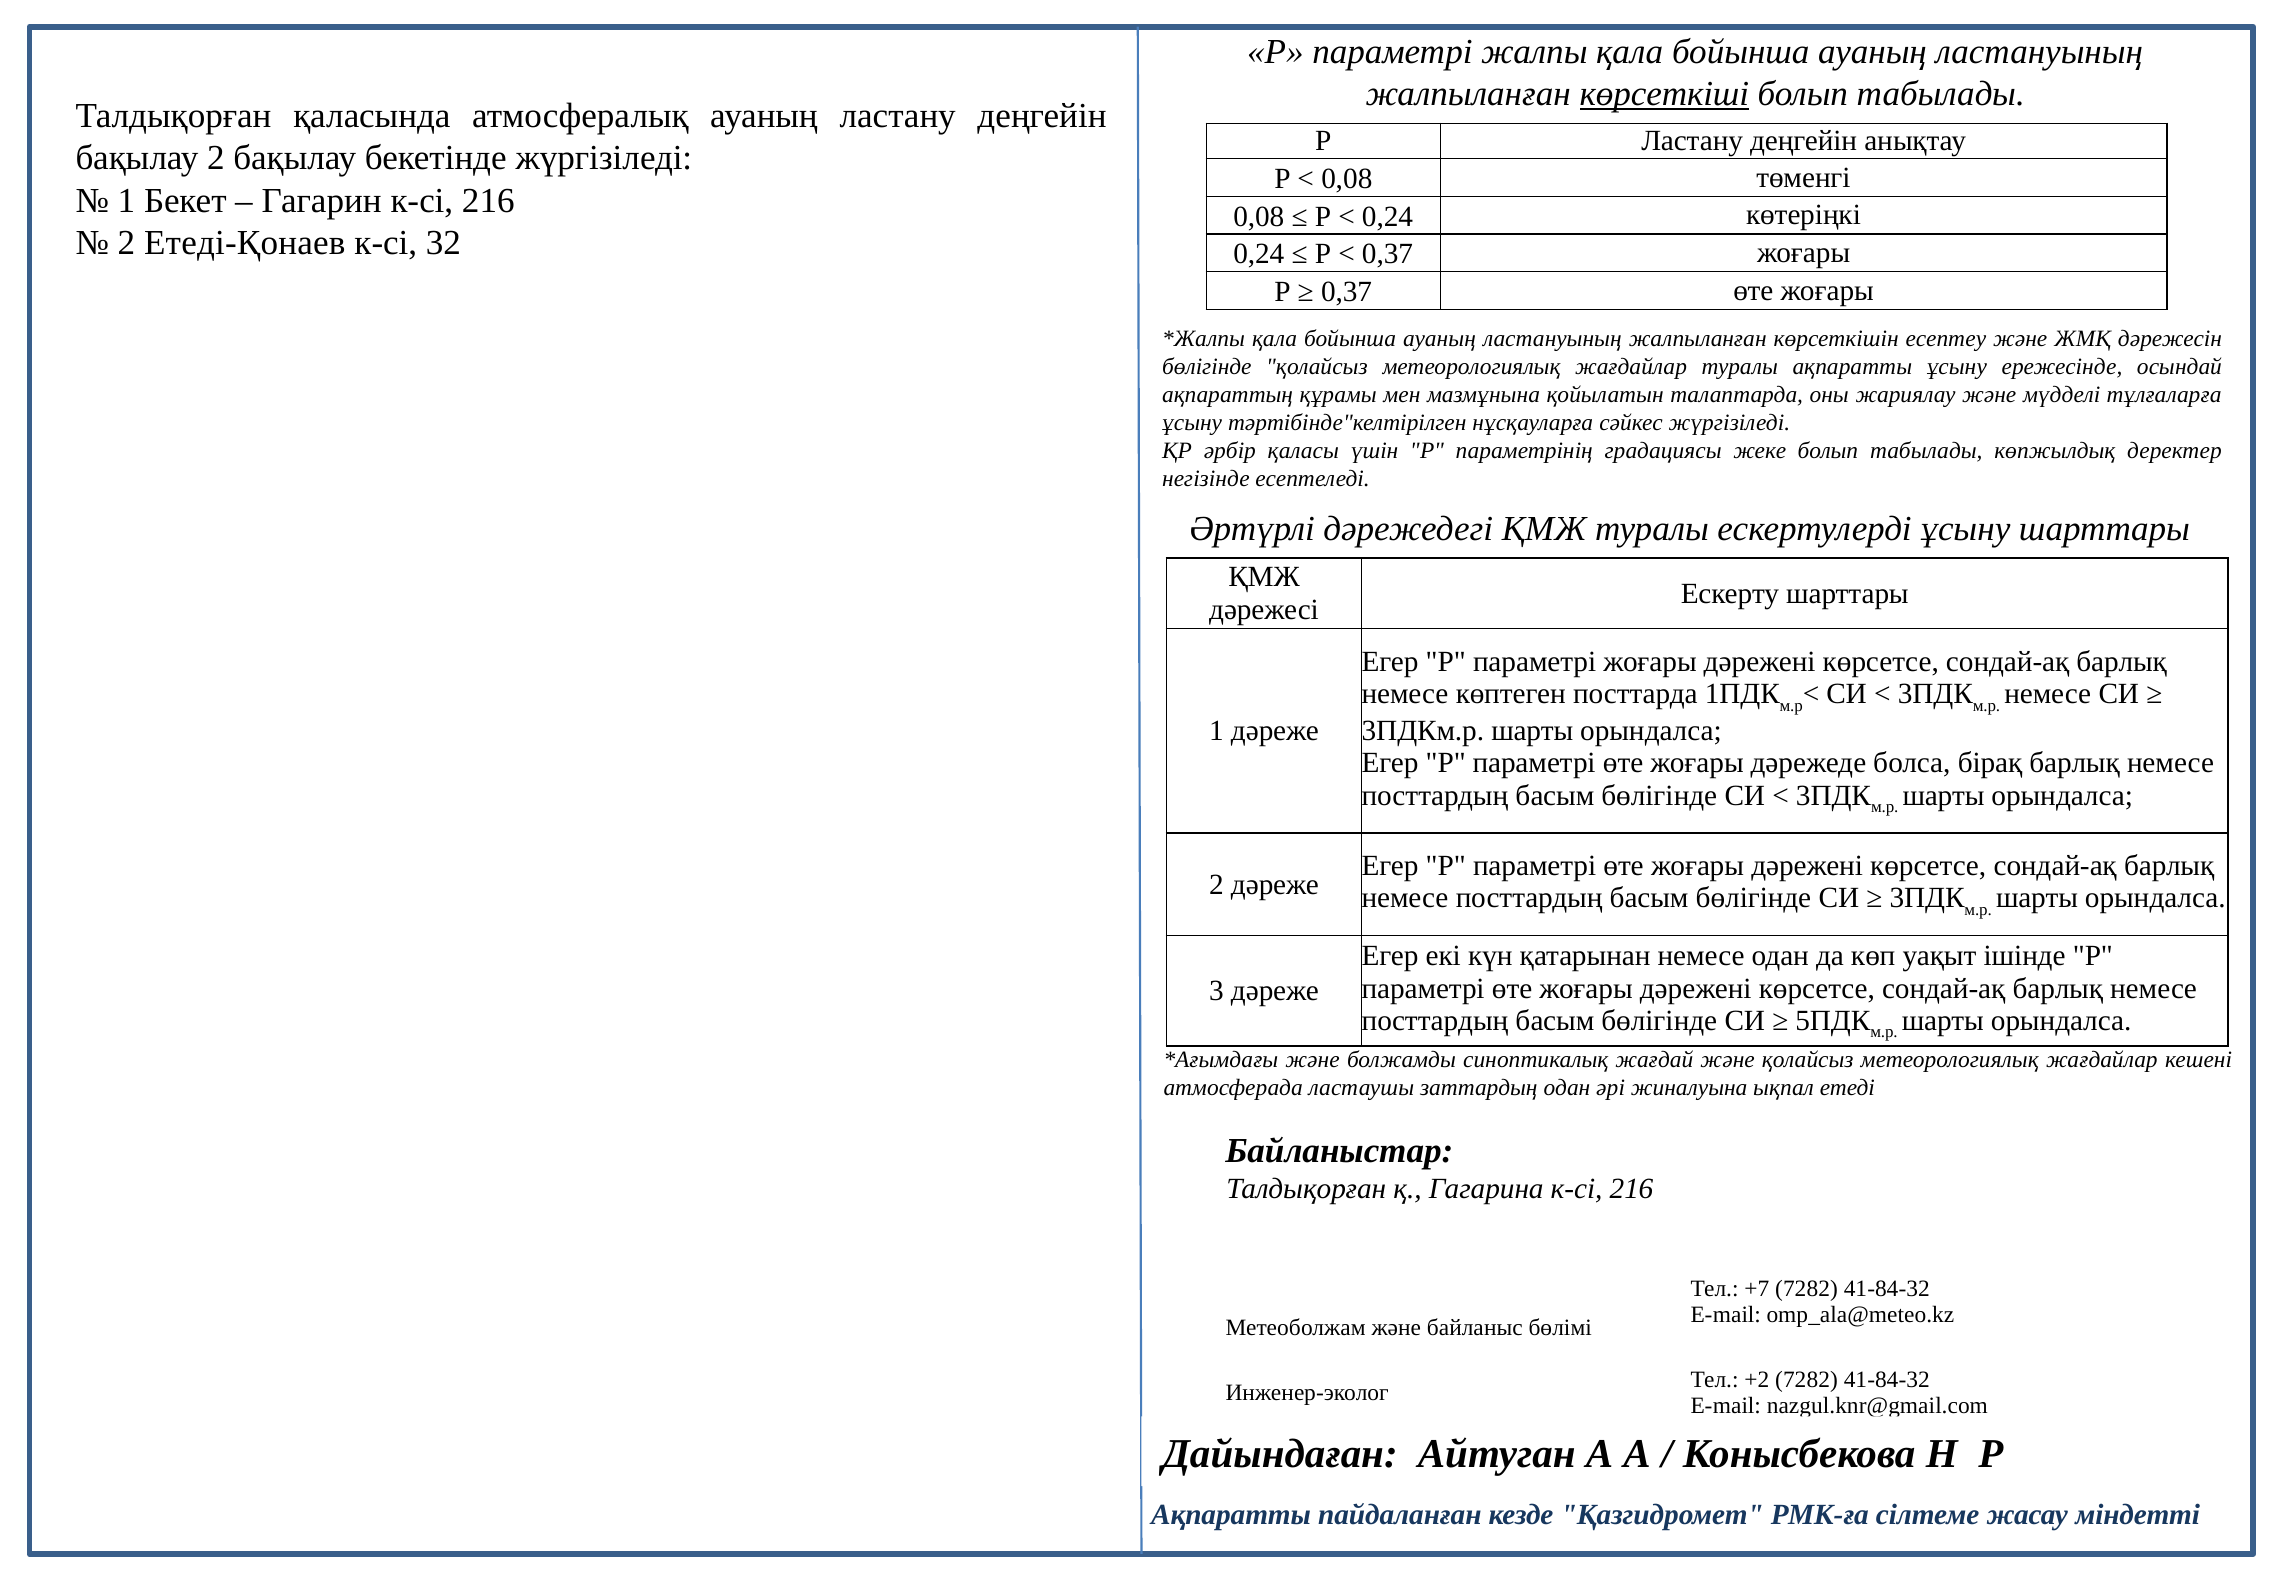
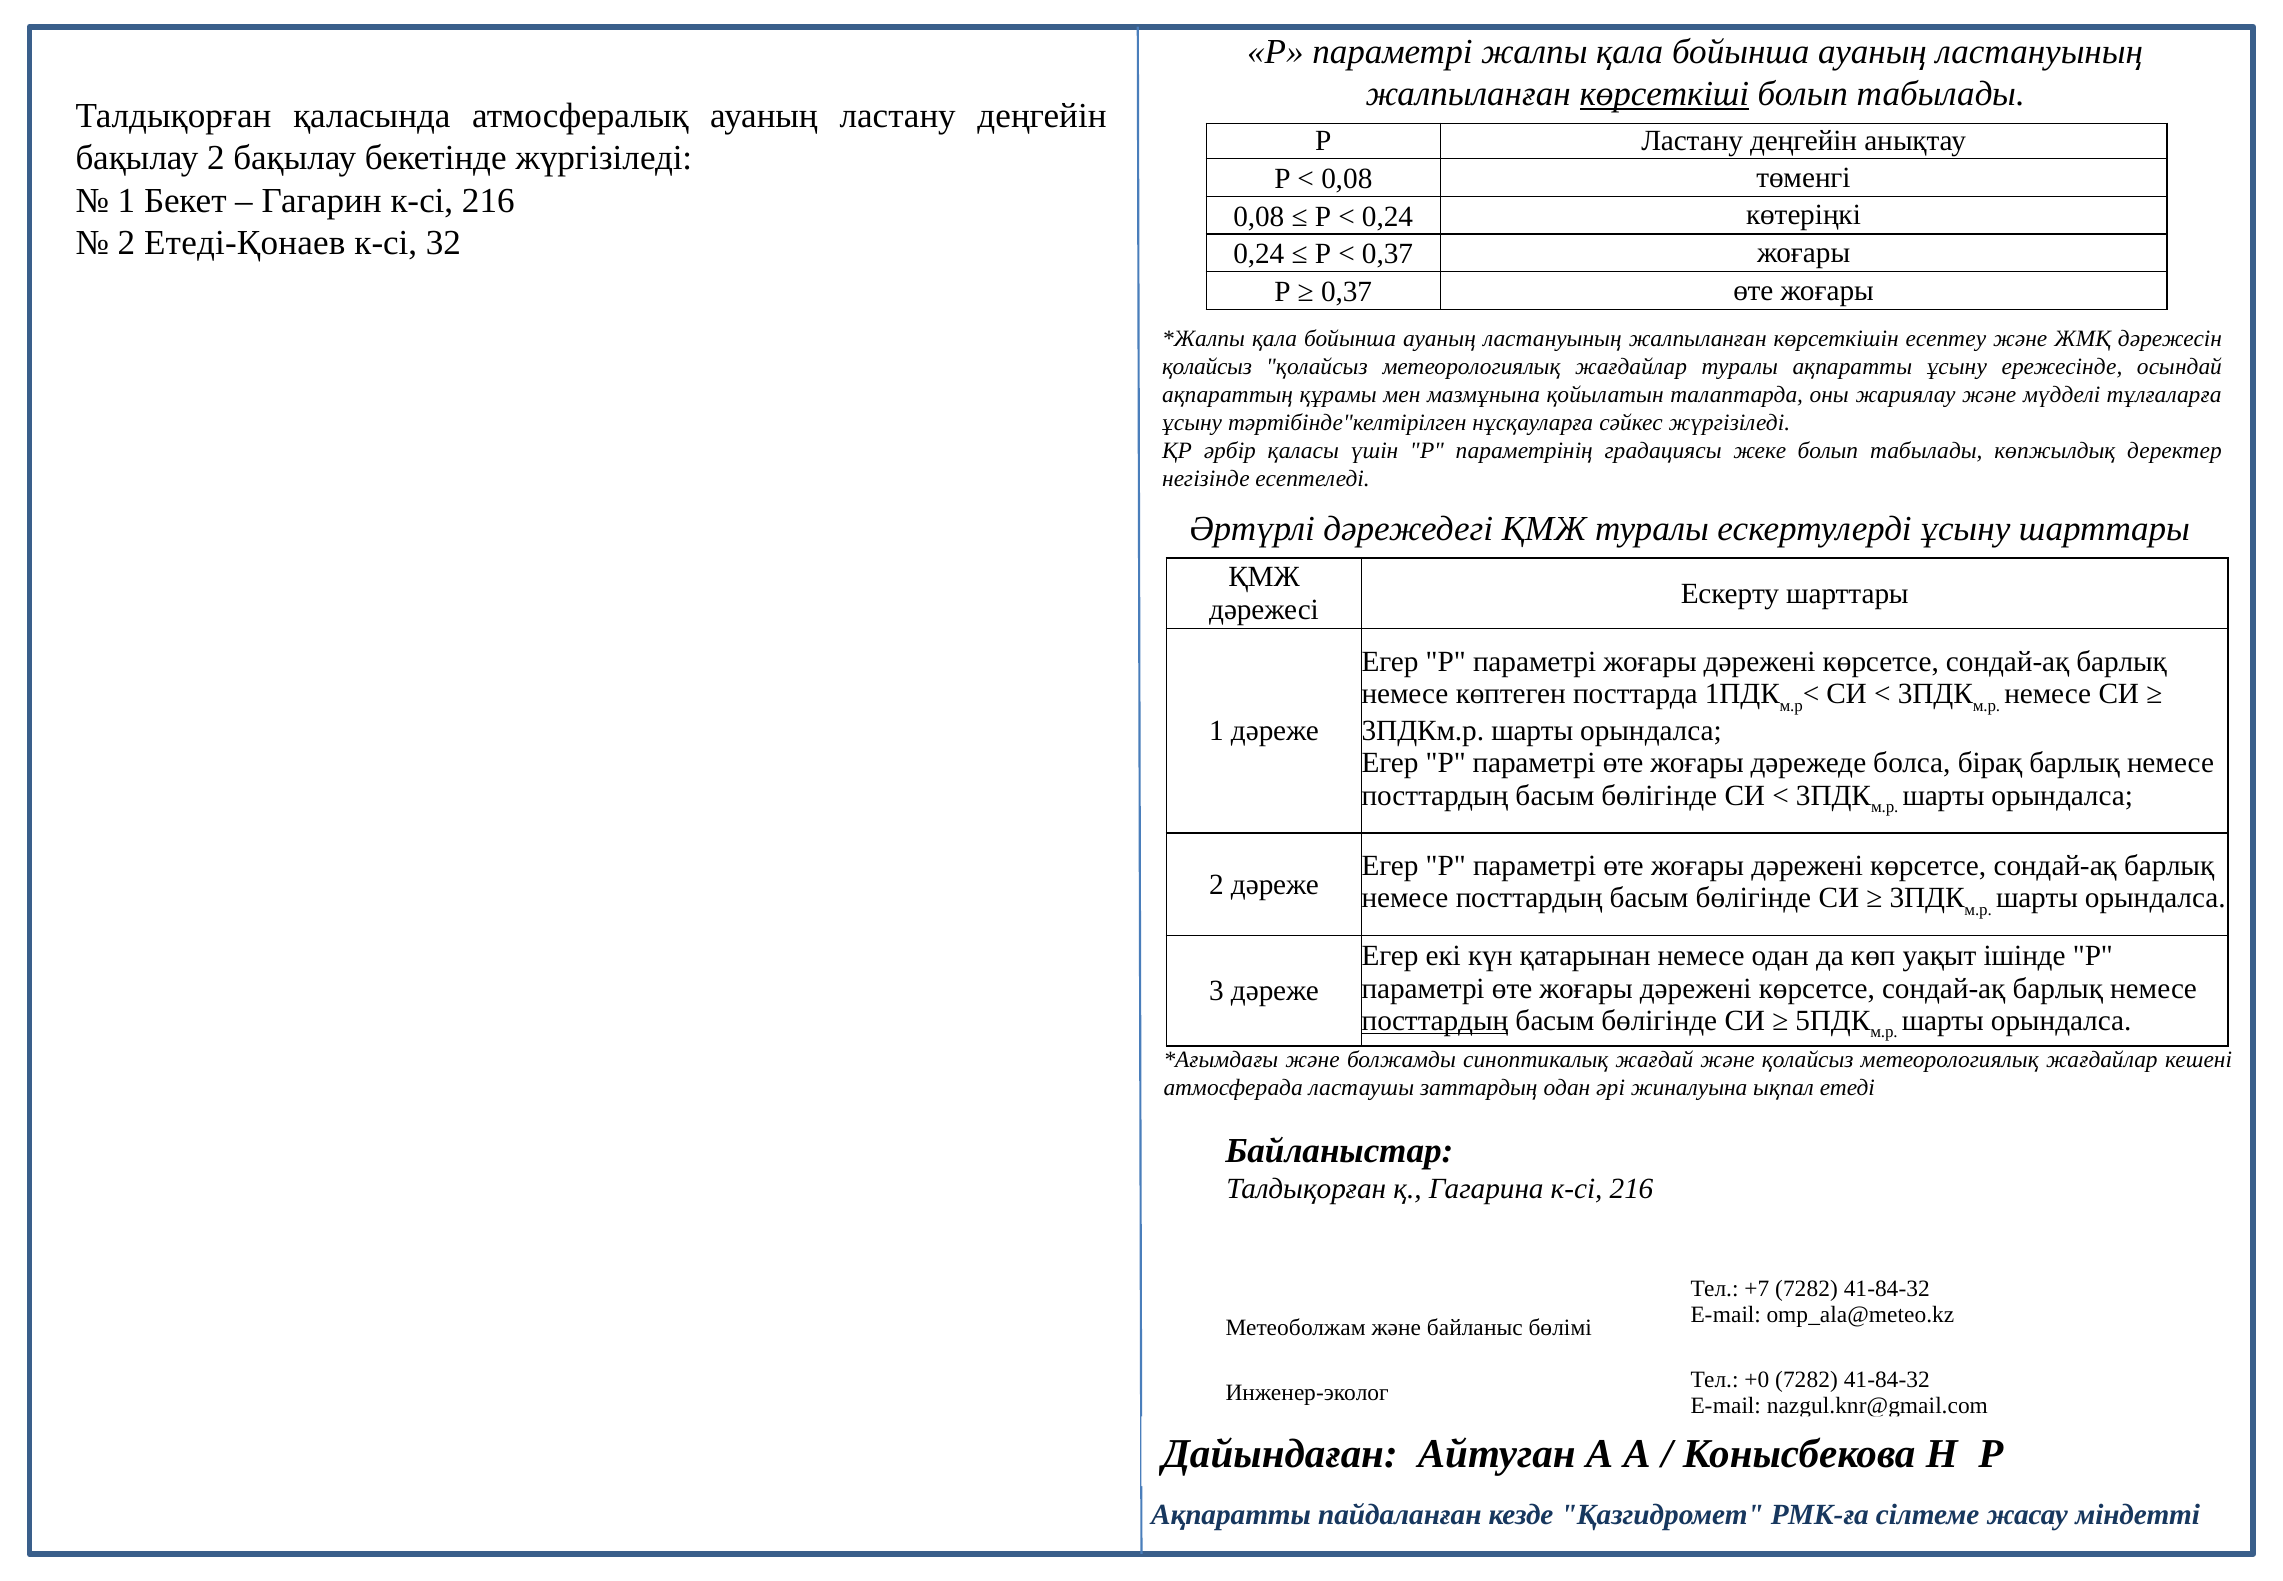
бөлігінде at (1207, 367): бөлігінде -> қолайсыз
посттардың at (1435, 1021) underline: none -> present
+2: +2 -> +0
